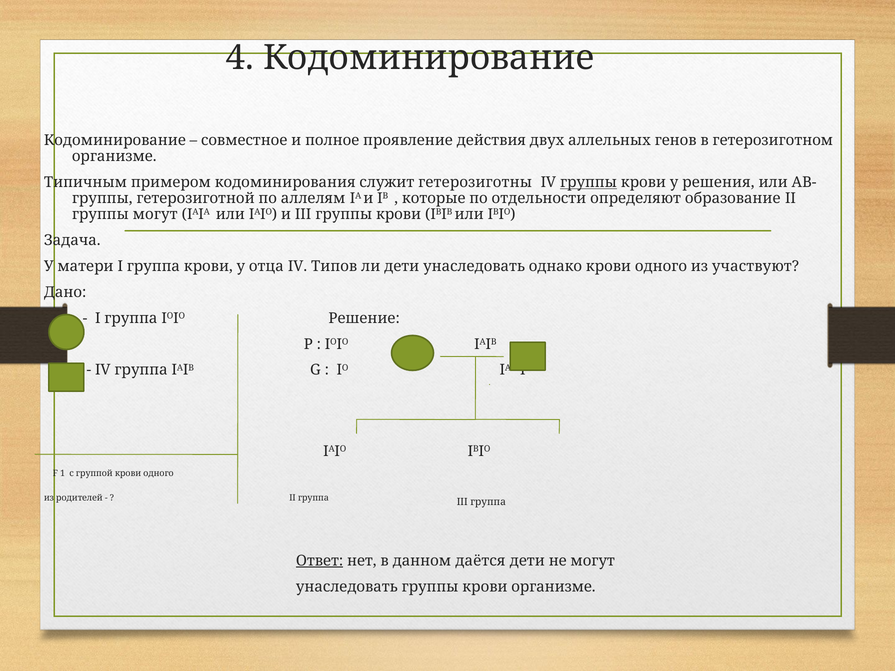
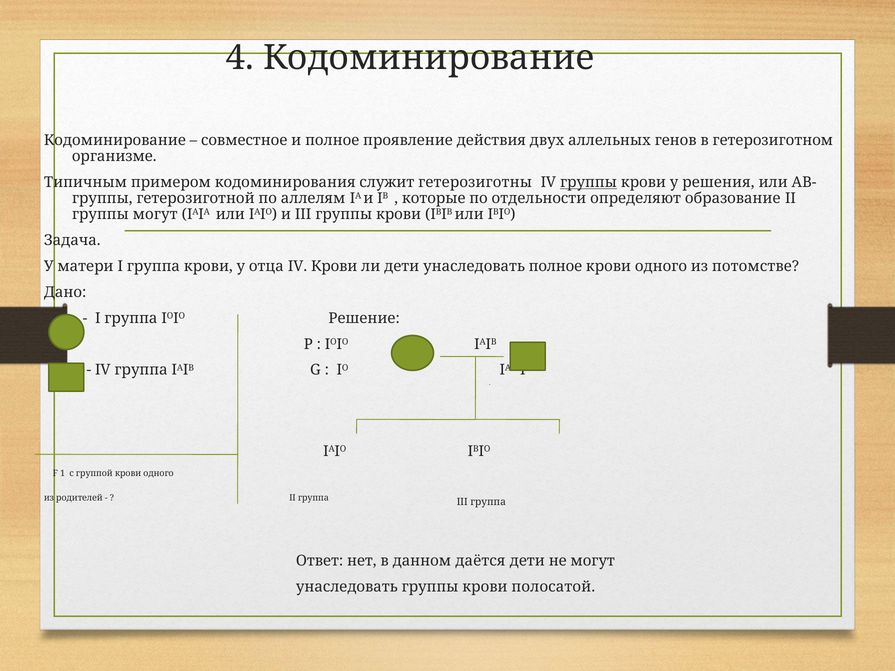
IV Типов: Типов -> Крови
унаследовать однако: однако -> полное
участвуют: участвуют -> потомстве
Ответ underline: present -> none
крови организме: организме -> полосатой
